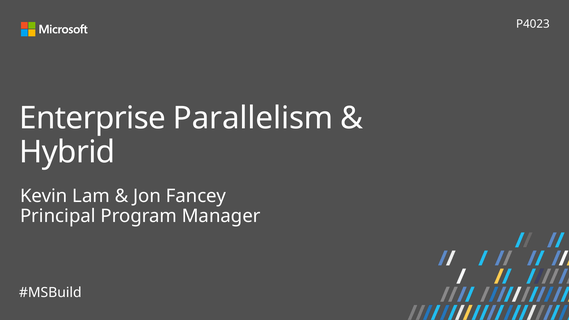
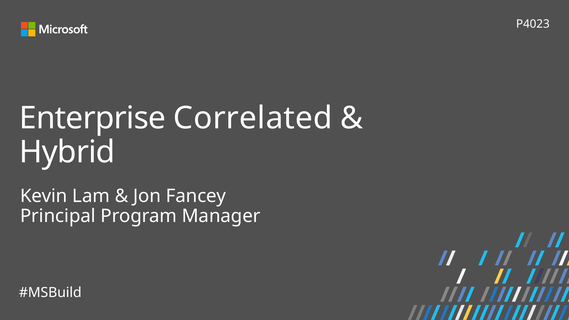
Parallelism: Parallelism -> Correlated
